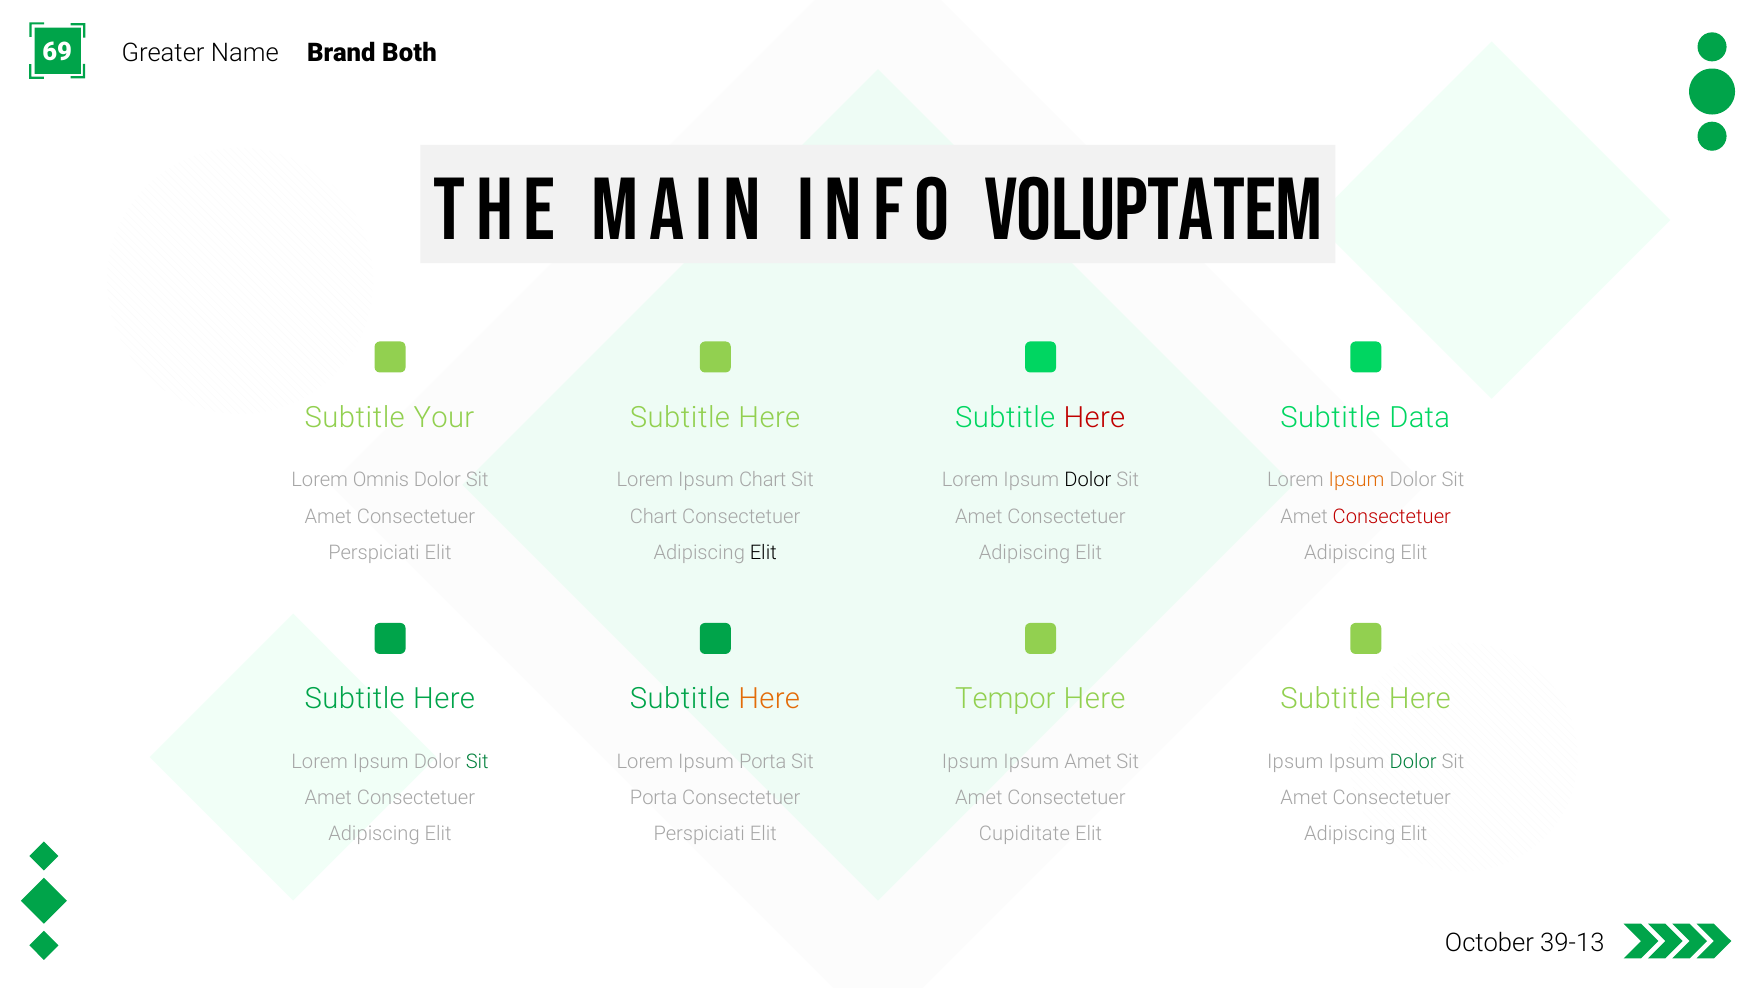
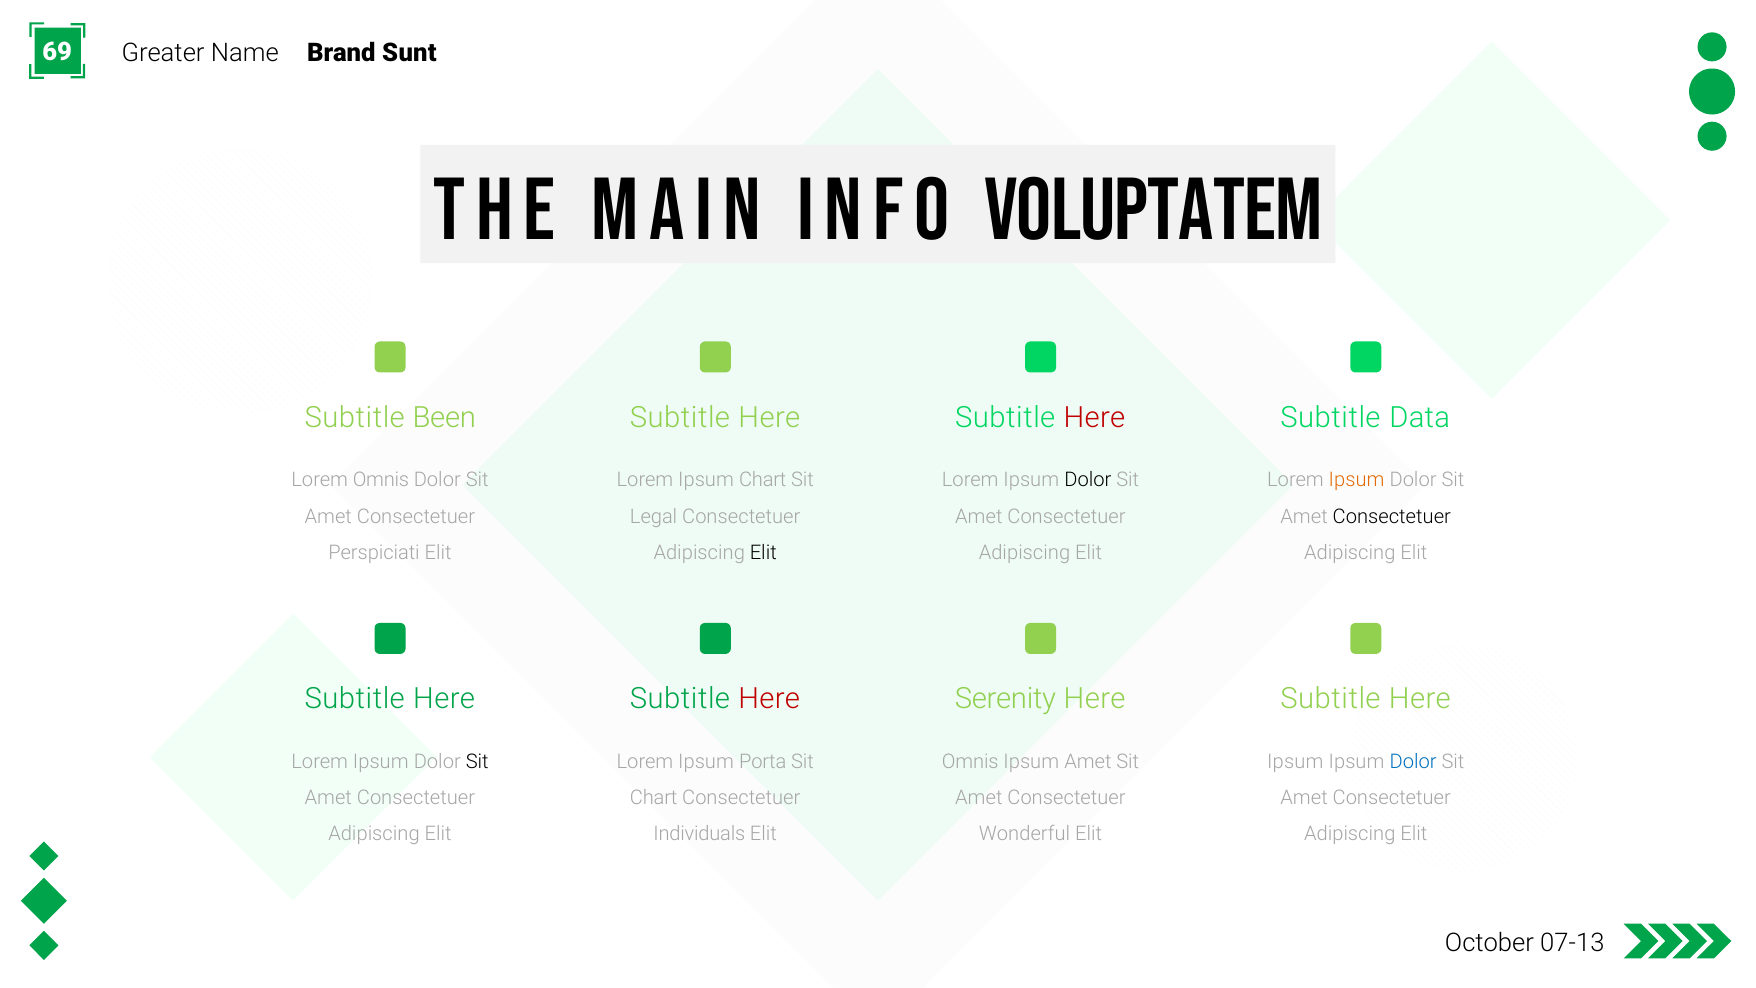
Both: Both -> Sunt
Your: Your -> Been
Chart at (654, 516): Chart -> Legal
Consectetuer at (1392, 516) colour: red -> black
Here at (769, 699) colour: orange -> red
Tempor: Tempor -> Serenity
Sit at (477, 761) colour: green -> black
Ipsum at (970, 761): Ipsum -> Omnis
Dolor at (1413, 761) colour: green -> blue
Porta at (654, 798): Porta -> Chart
Perspiciati at (699, 834): Perspiciati -> Individuals
Cupiditate: Cupiditate -> Wonderful
39-13: 39-13 -> 07-13
